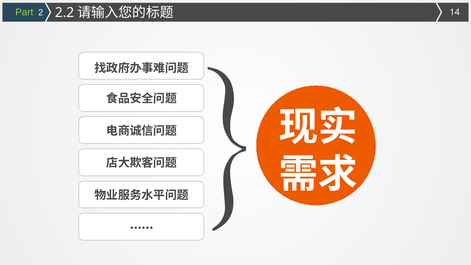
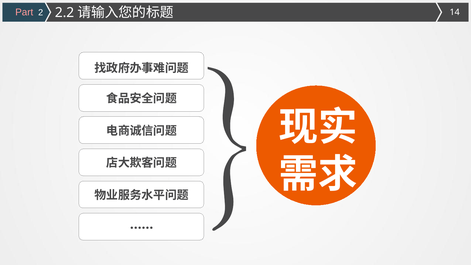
Part colour: light green -> pink
